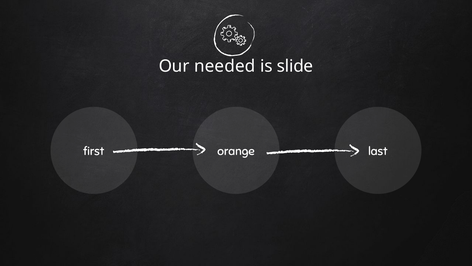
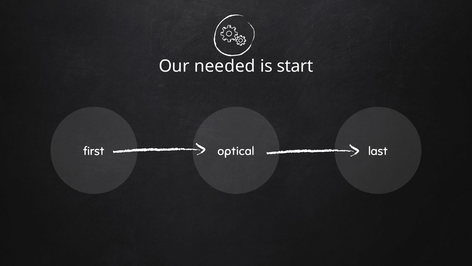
slide: slide -> start
orange: orange -> optical
